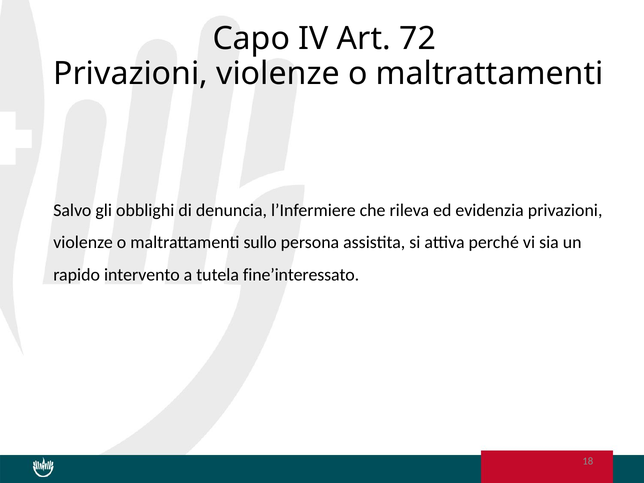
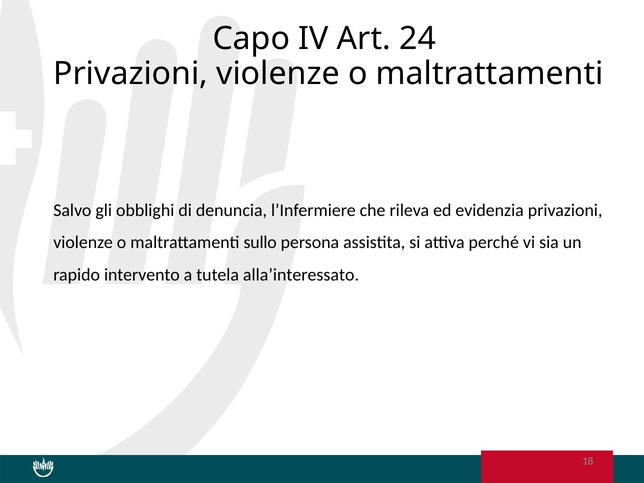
72: 72 -> 24
fine’interessato: fine’interessato -> alla’interessato
